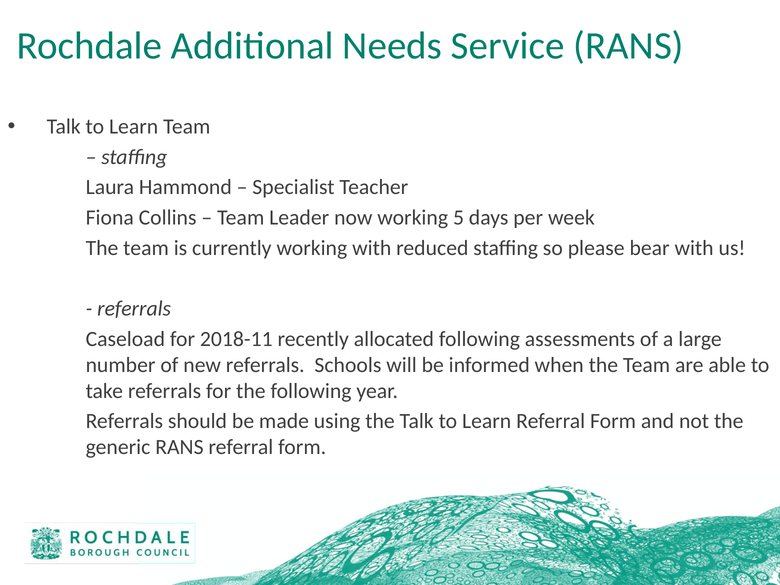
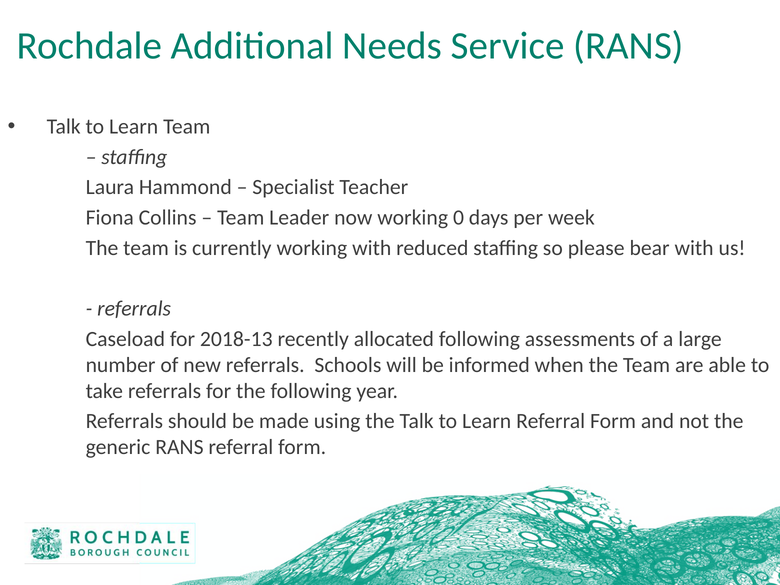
5: 5 -> 0
2018-11: 2018-11 -> 2018-13
